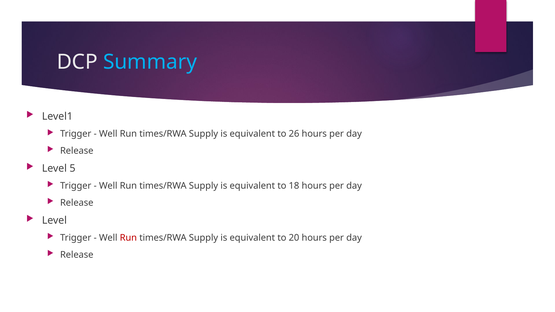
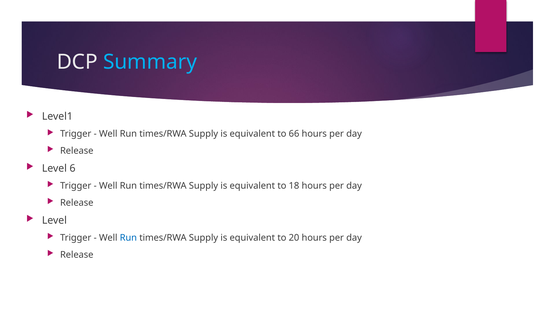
26: 26 -> 66
5: 5 -> 6
Run at (128, 238) colour: red -> blue
